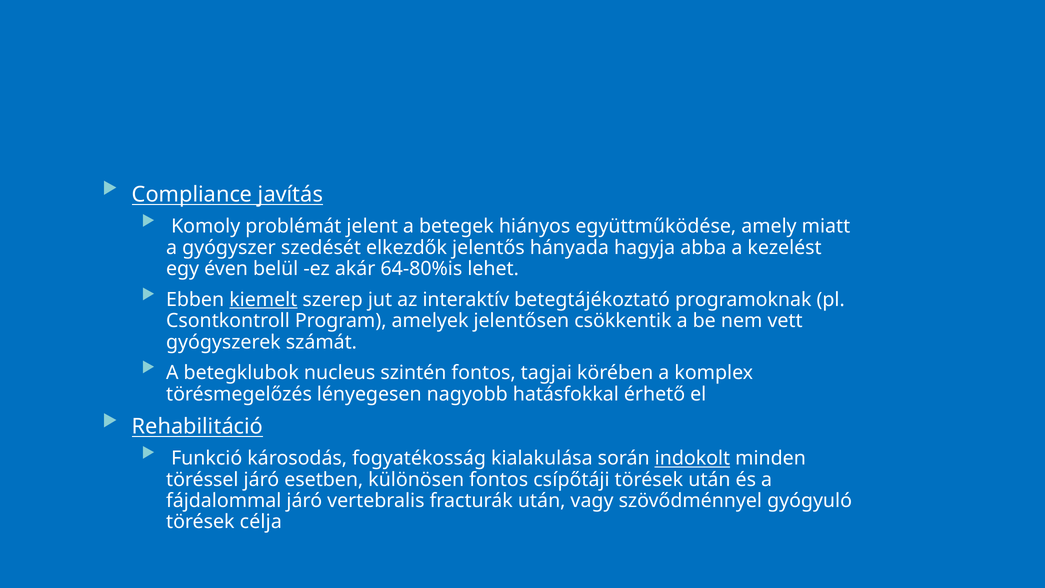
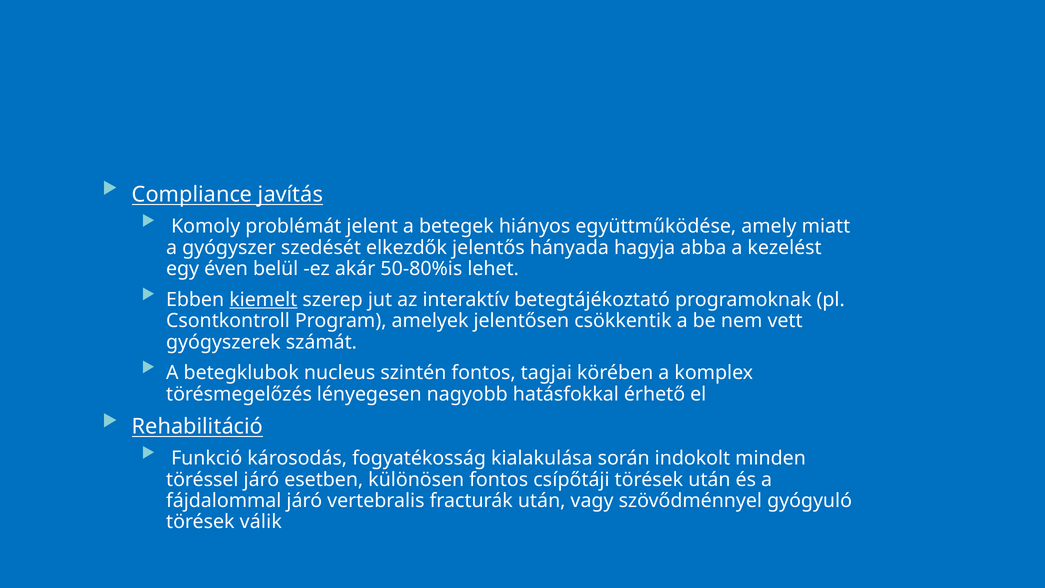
64-80%is: 64-80%is -> 50-80%is
indokolt underline: present -> none
célja: célja -> válik
